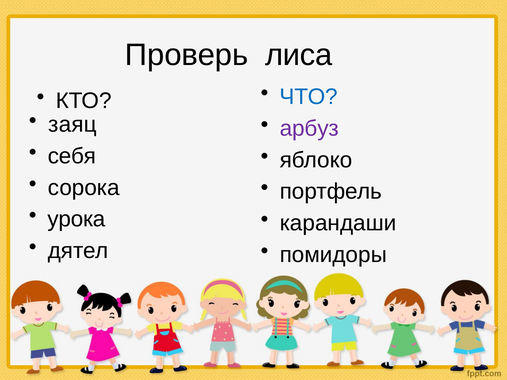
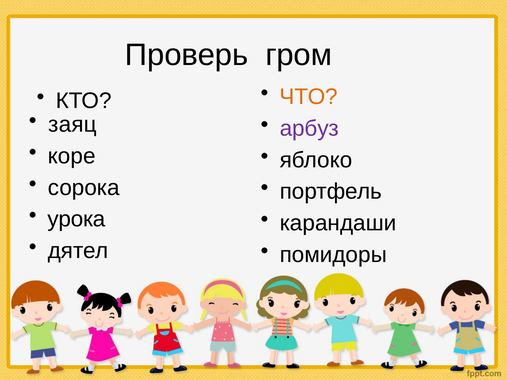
лиса: лиса -> гром
ЧТО colour: blue -> orange
себя: себя -> коре
